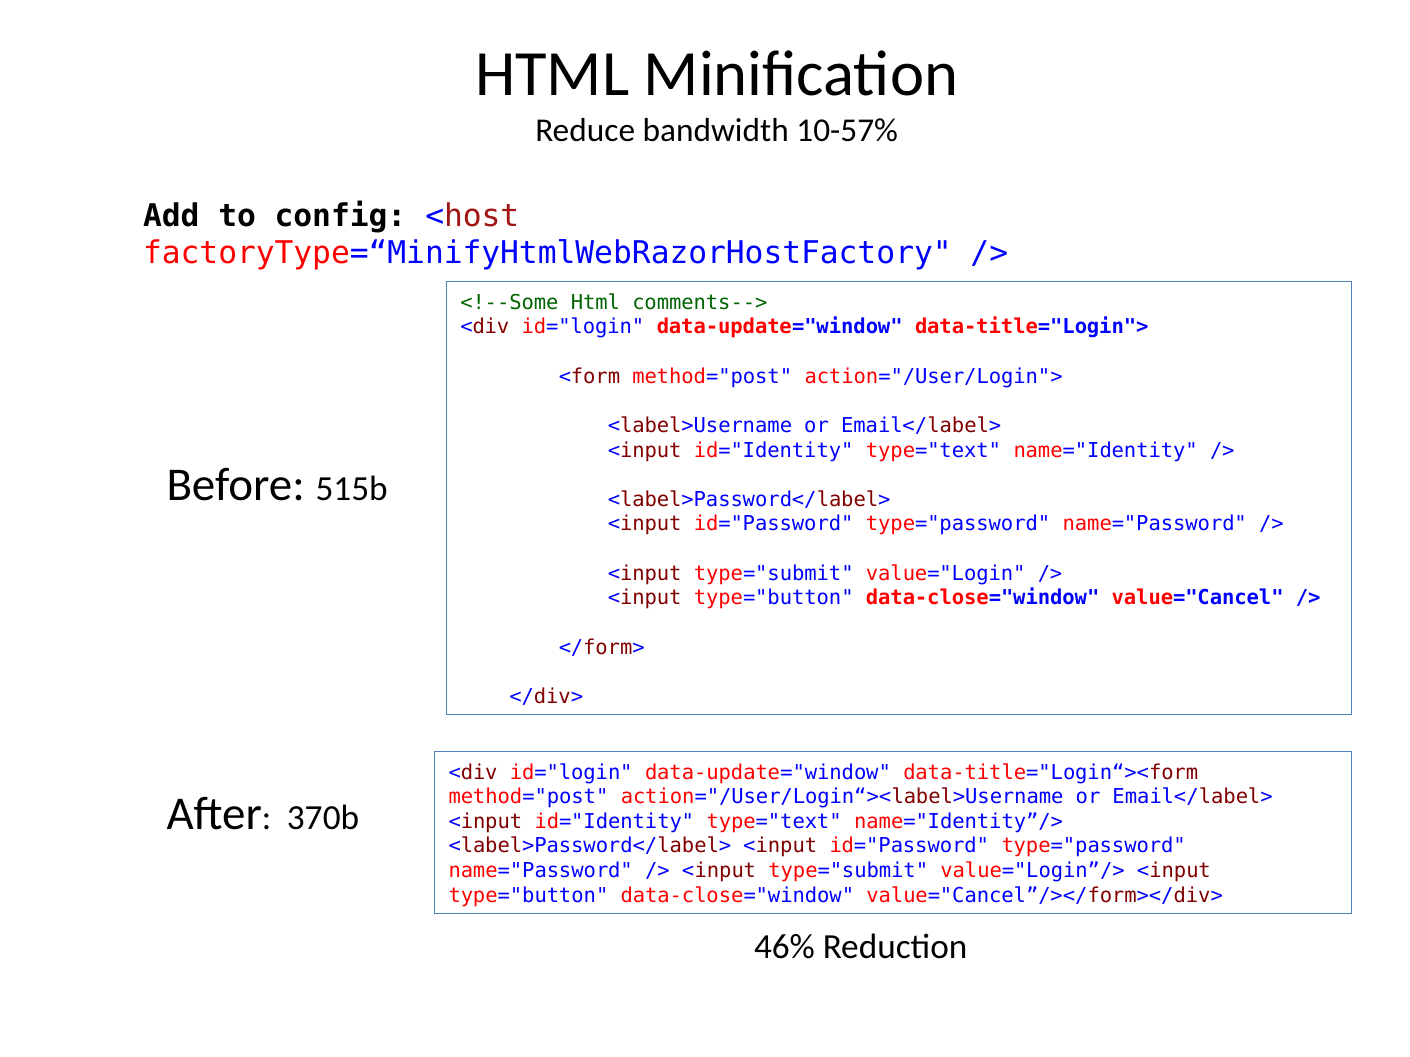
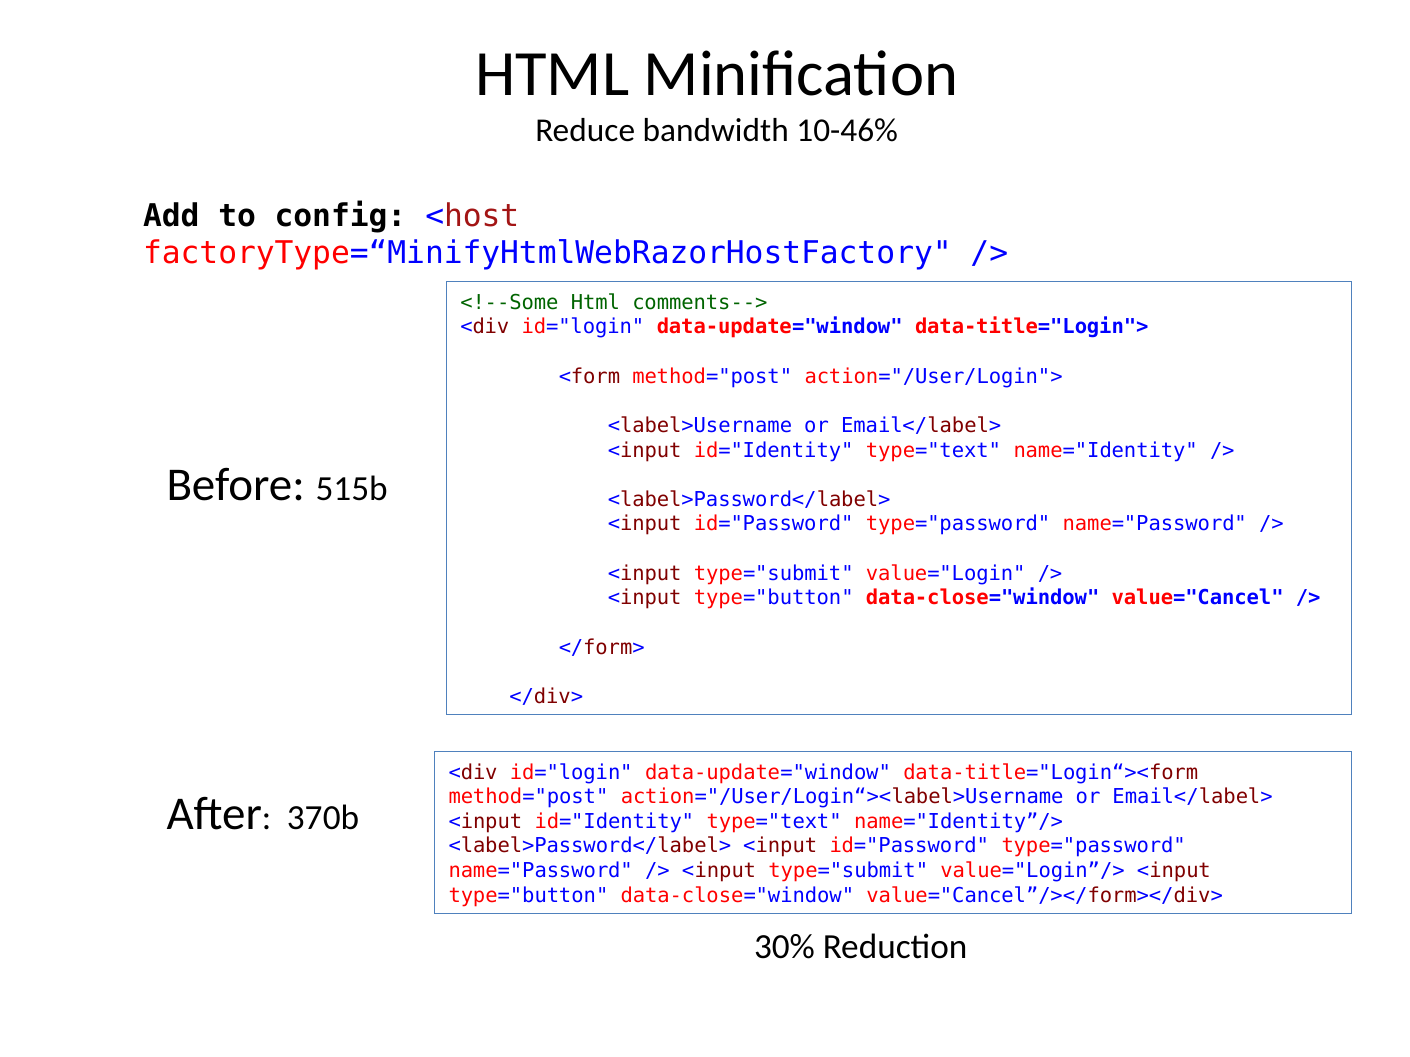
10-57%: 10-57% -> 10-46%
46%: 46% -> 30%
